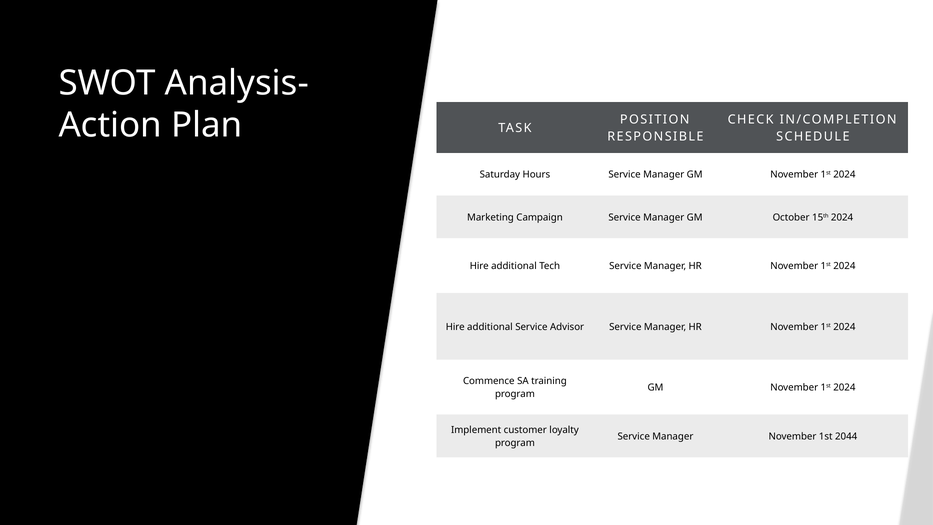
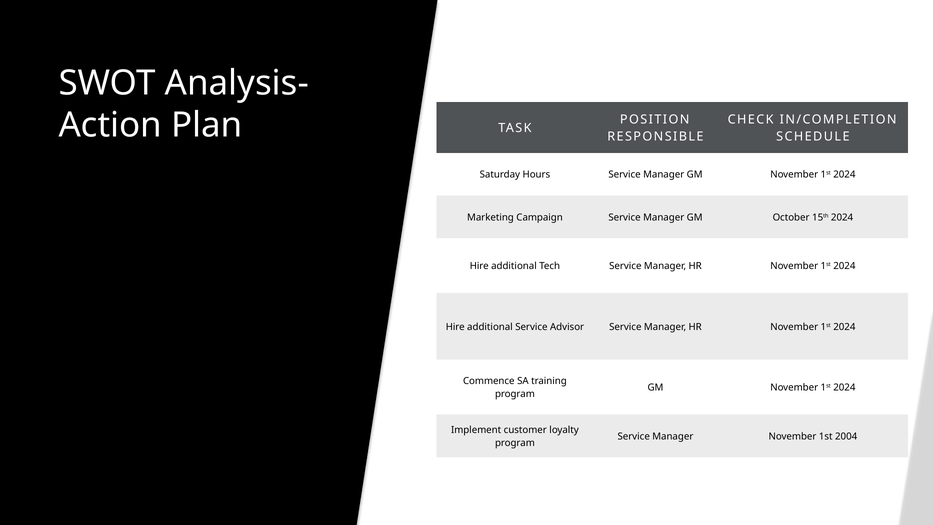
2044: 2044 -> 2004
